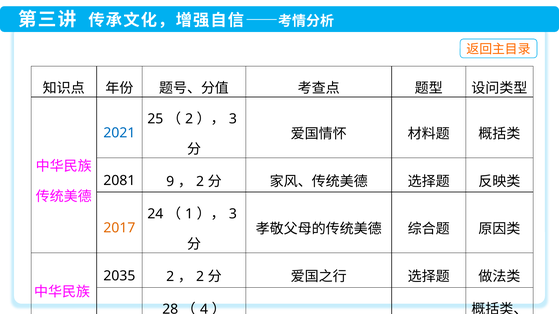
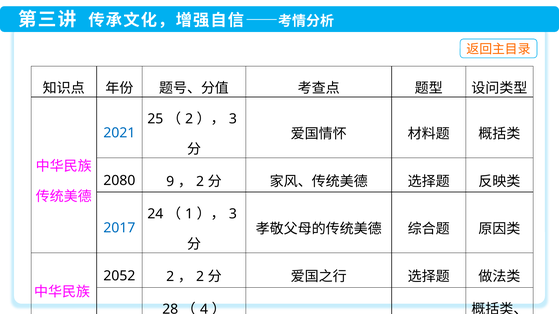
2081: 2081 -> 2080
2017 colour: orange -> blue
2035: 2035 -> 2052
